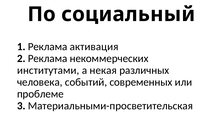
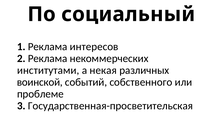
активация: активация -> интересов
человека: человека -> воинской
современных: современных -> собственного
Материальными-прoсвeтитeльскaя: Материальными-прoсвeтитeльскaя -> Государственная-прoсвeтитeльскaя
